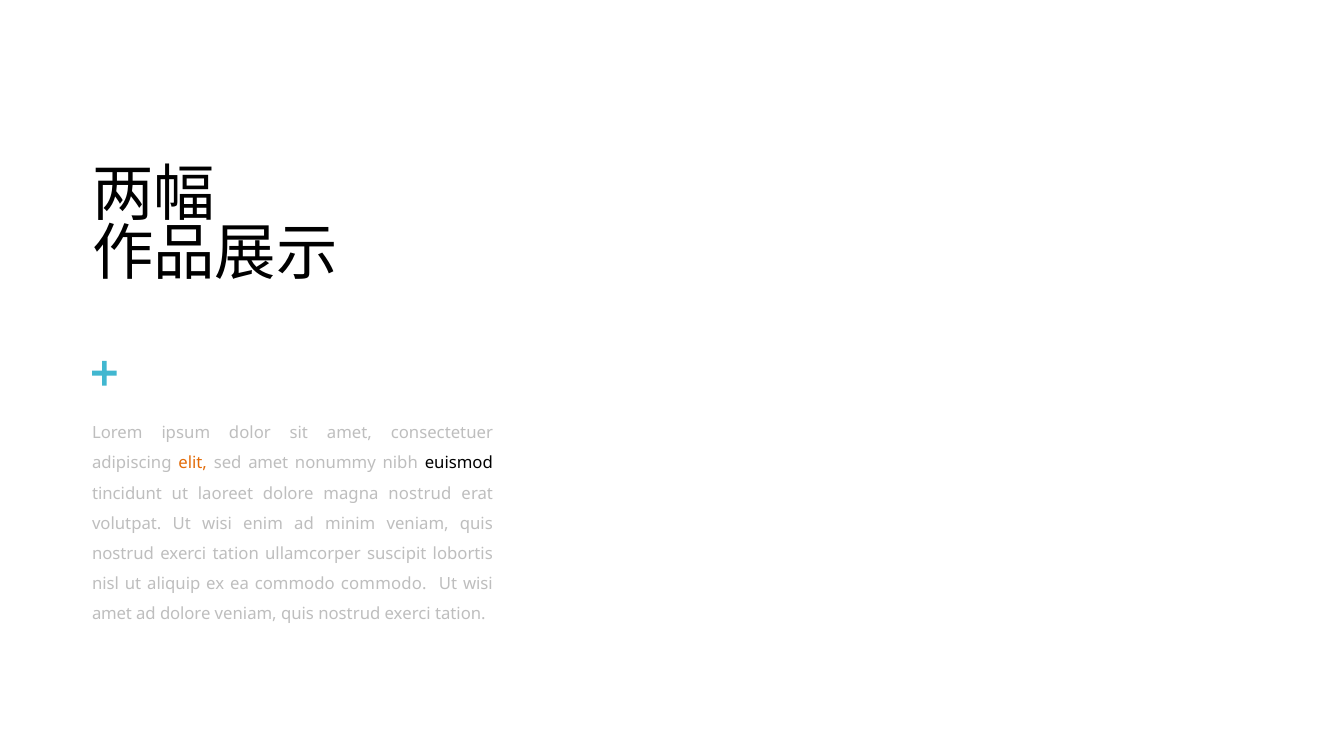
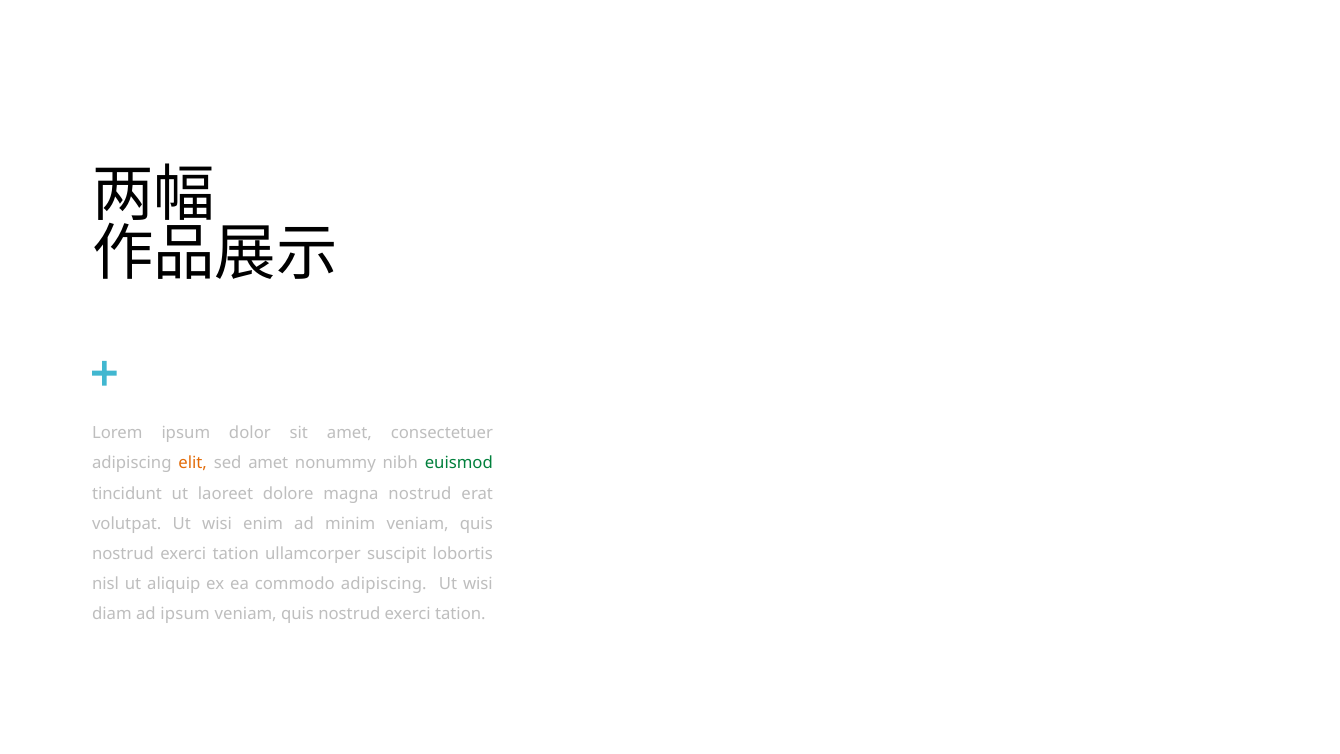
euismod colour: black -> green
commodo commodo: commodo -> adipiscing
amet at (112, 614): amet -> diam
ad dolore: dolore -> ipsum
